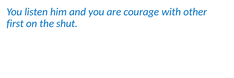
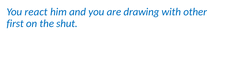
listen: listen -> react
courage: courage -> drawing
